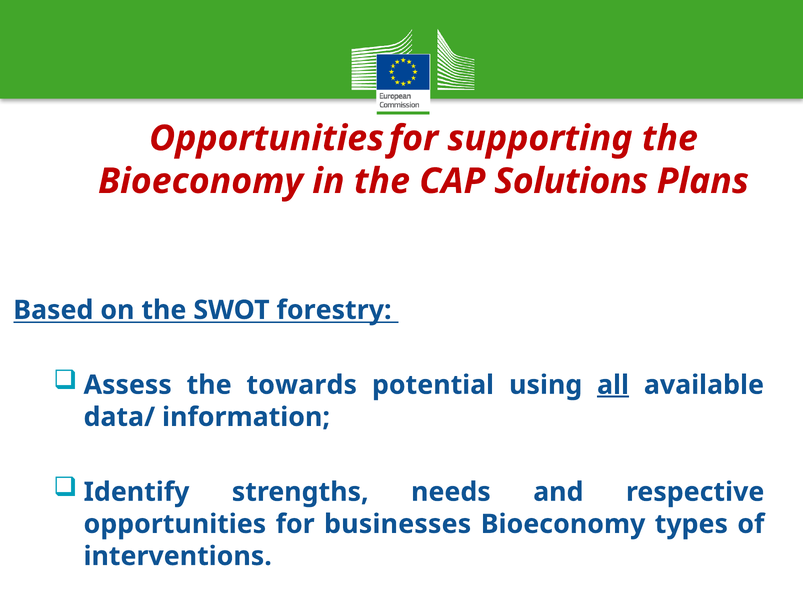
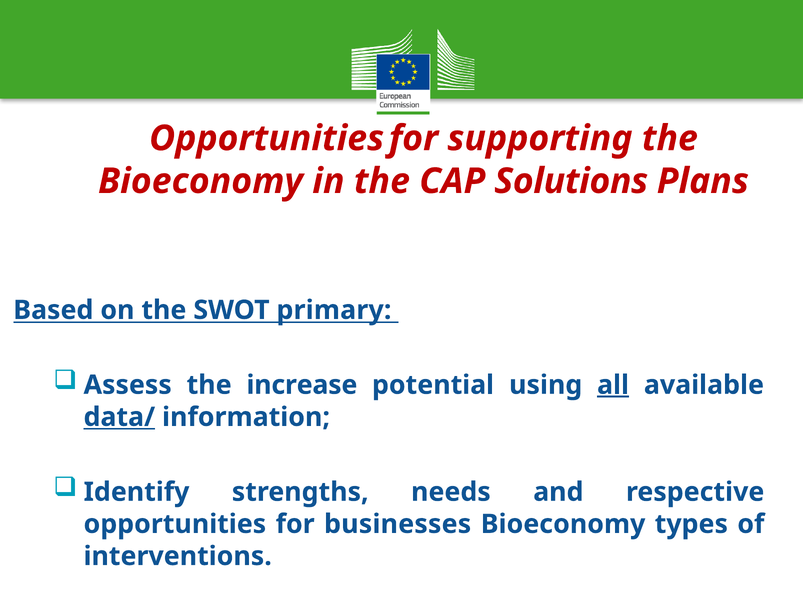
forestry: forestry -> primary
towards: towards -> increase
data/ underline: none -> present
